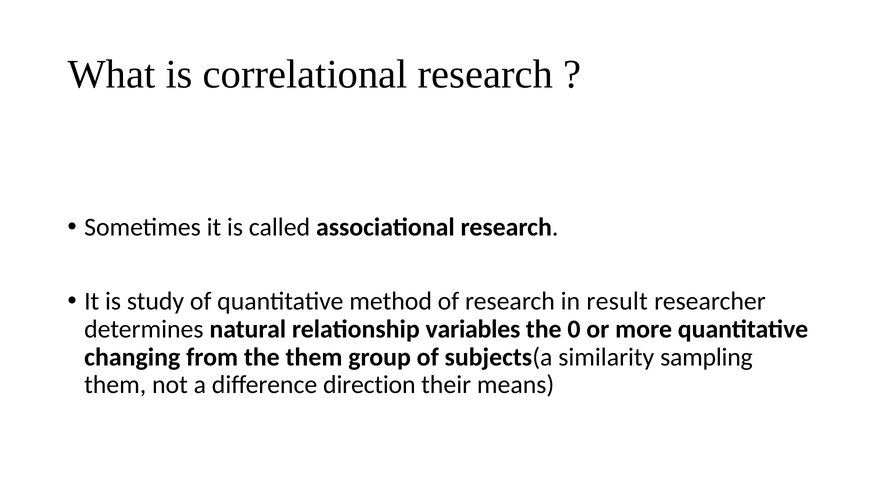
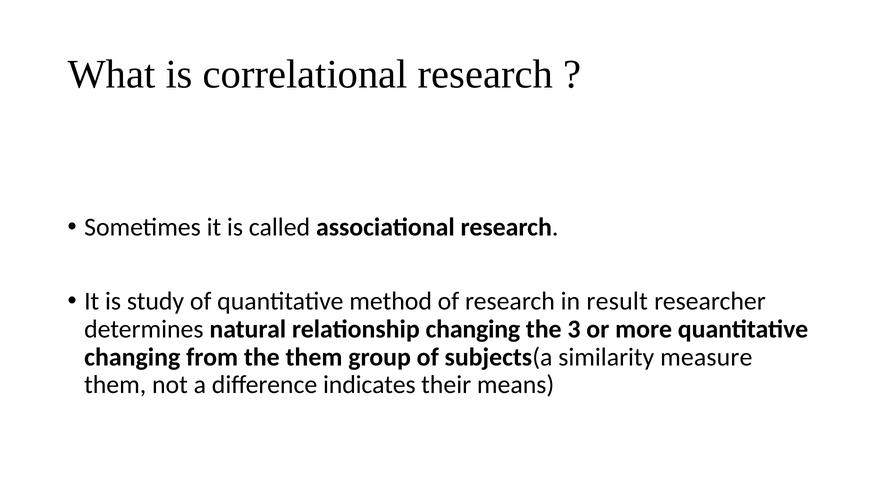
relationship variables: variables -> changing
0: 0 -> 3
sampling: sampling -> measure
direction: direction -> indicates
